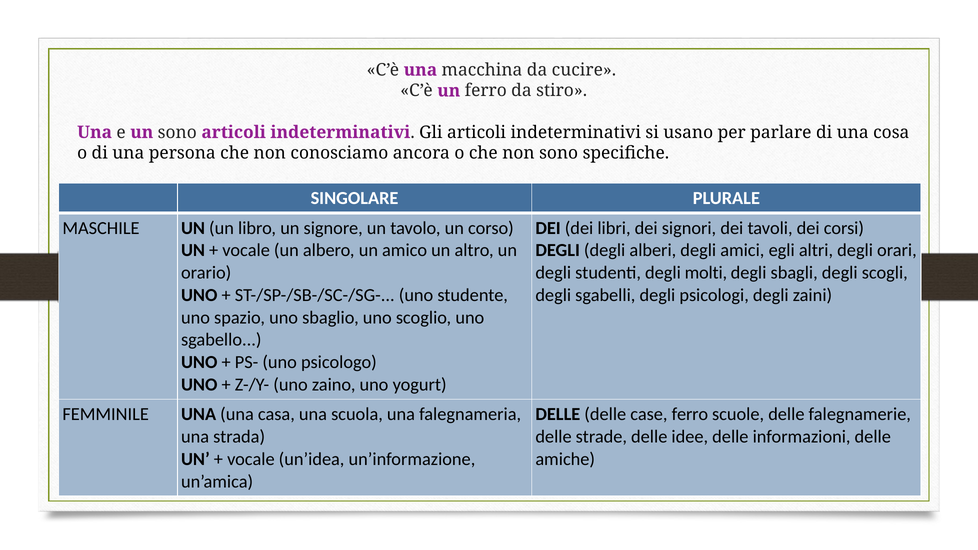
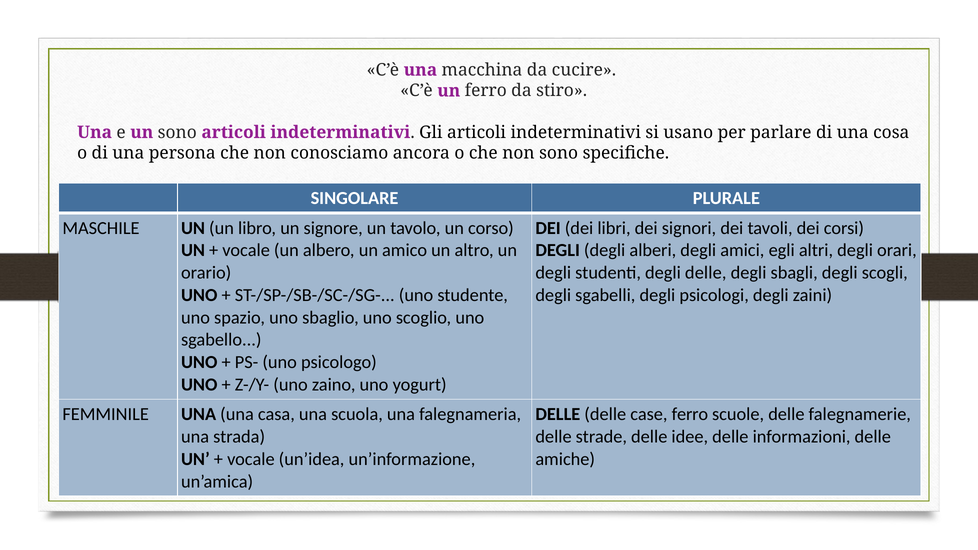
degli molti: molti -> delle
